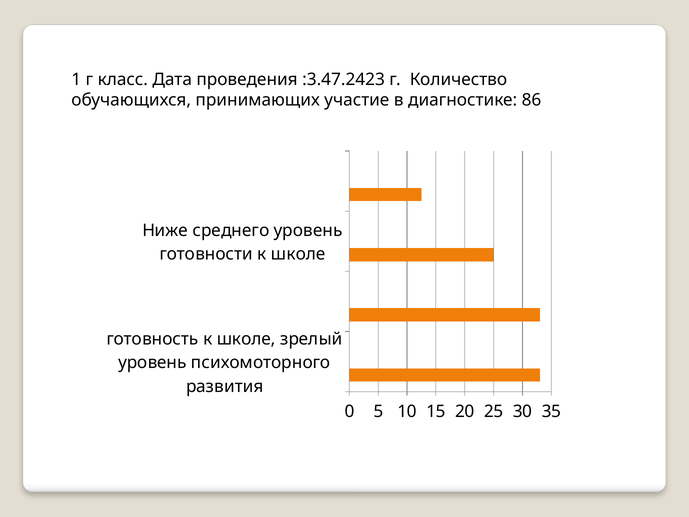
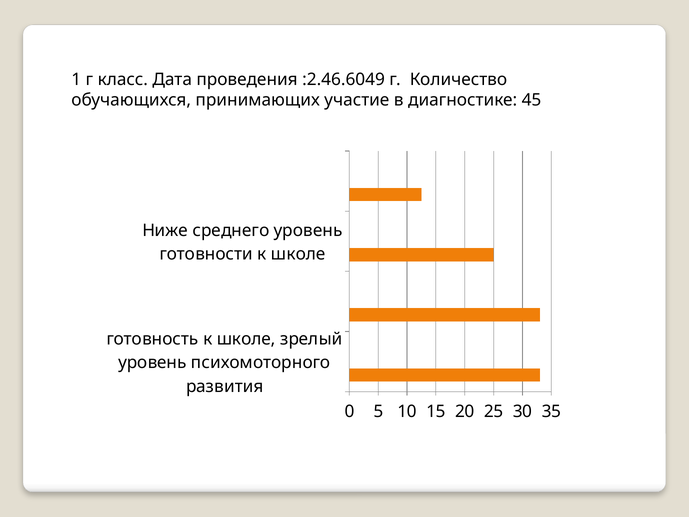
:3.47.2423: :3.47.2423 -> :2.46.6049
86: 86 -> 45
